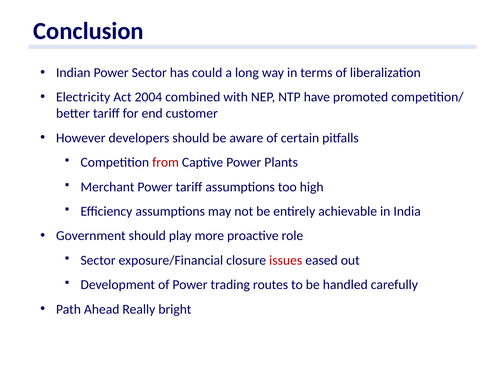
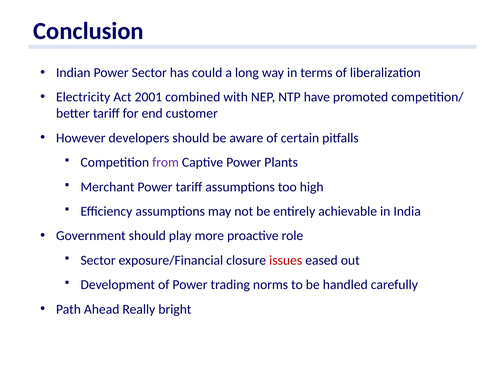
2004: 2004 -> 2001
from colour: red -> purple
routes: routes -> norms
